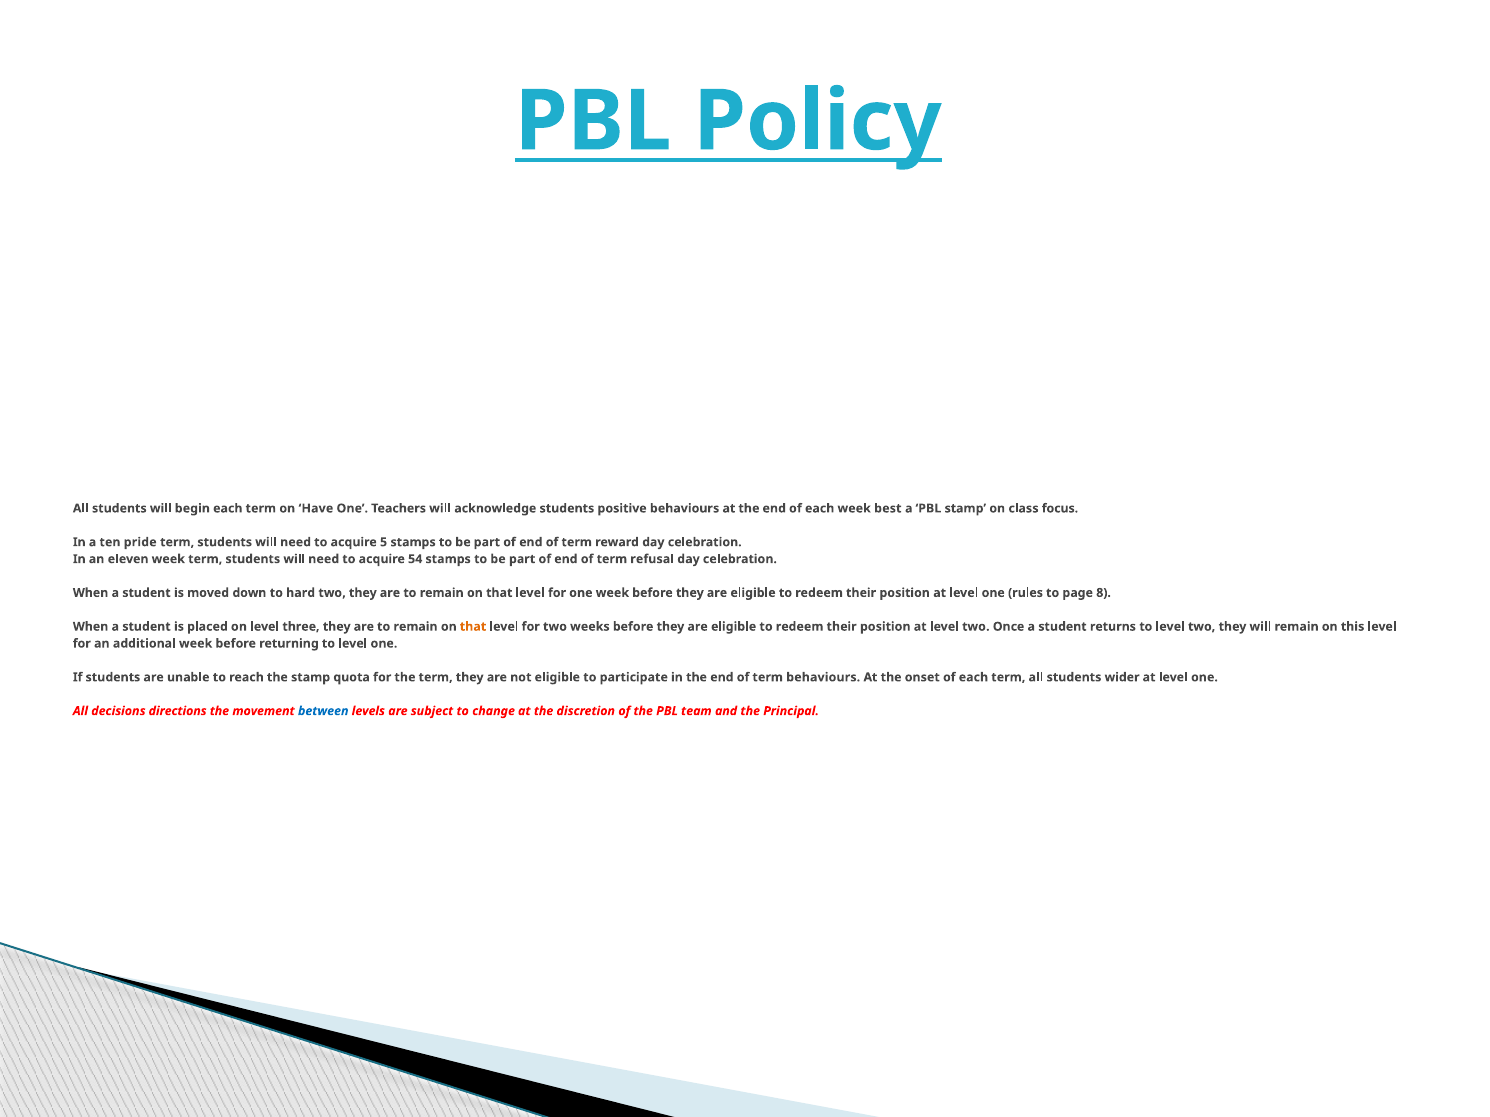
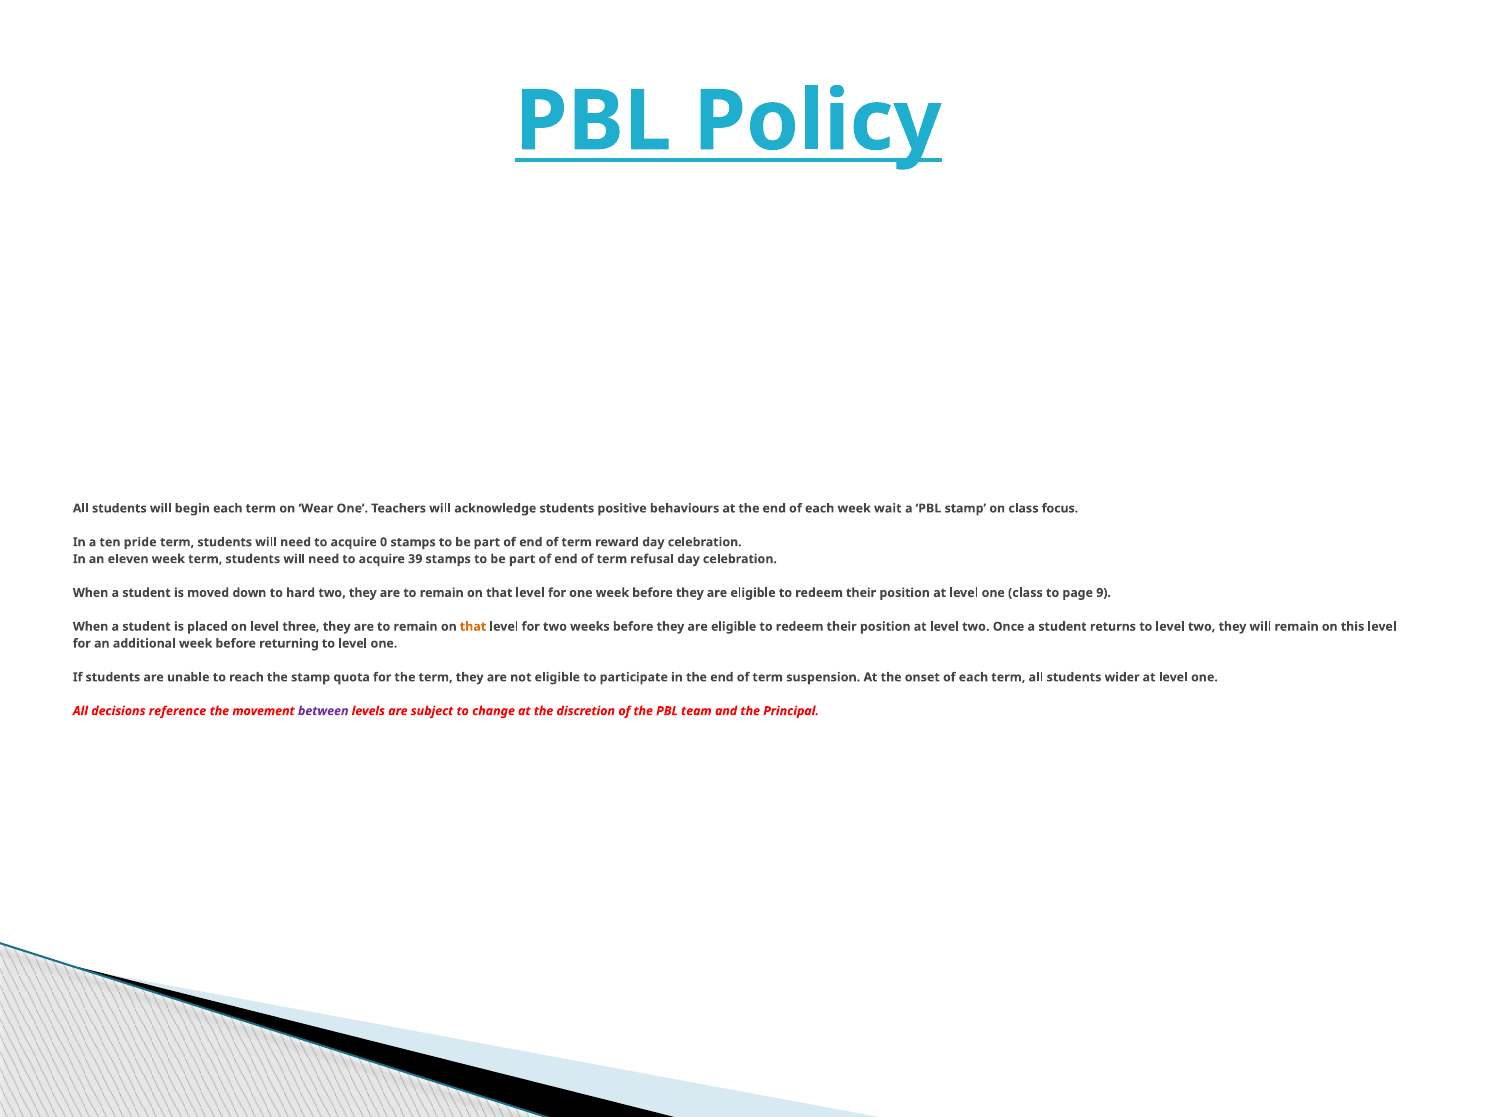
Have: Have -> Wear
best: best -> wait
5: 5 -> 0
54: 54 -> 39
one rules: rules -> class
8: 8 -> 9
term behaviours: behaviours -> suspension
directions: directions -> reference
between colour: blue -> purple
